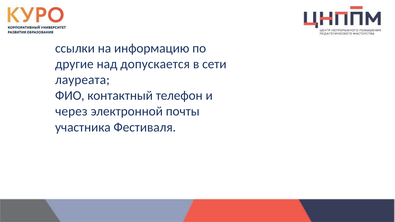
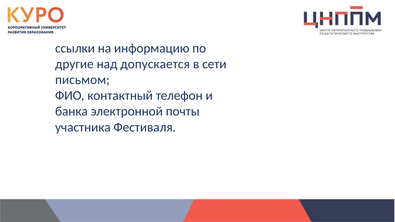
лауреата: лауреата -> письмом
через: через -> банка
